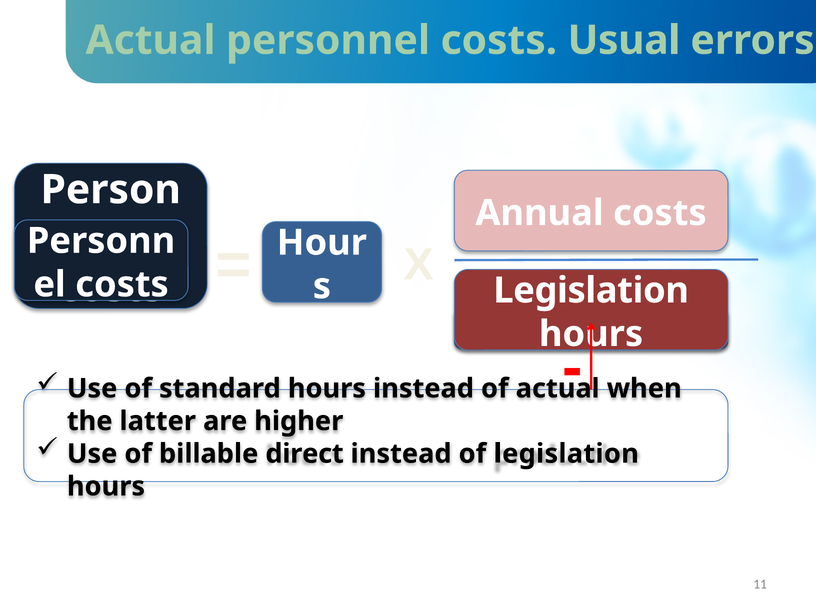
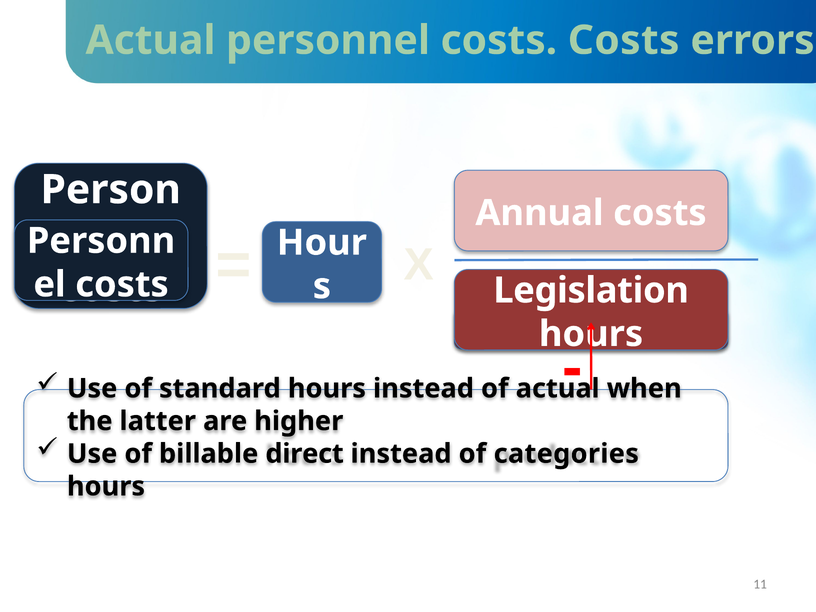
costs Usual: Usual -> Costs
of legislation: legislation -> categories
